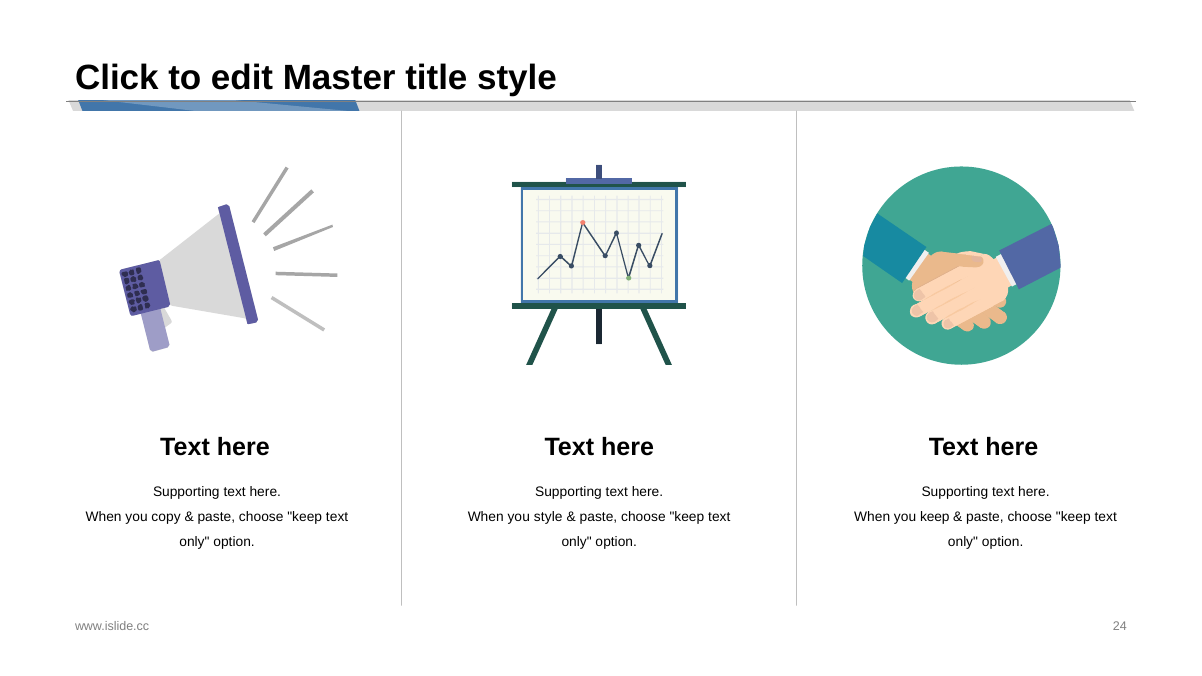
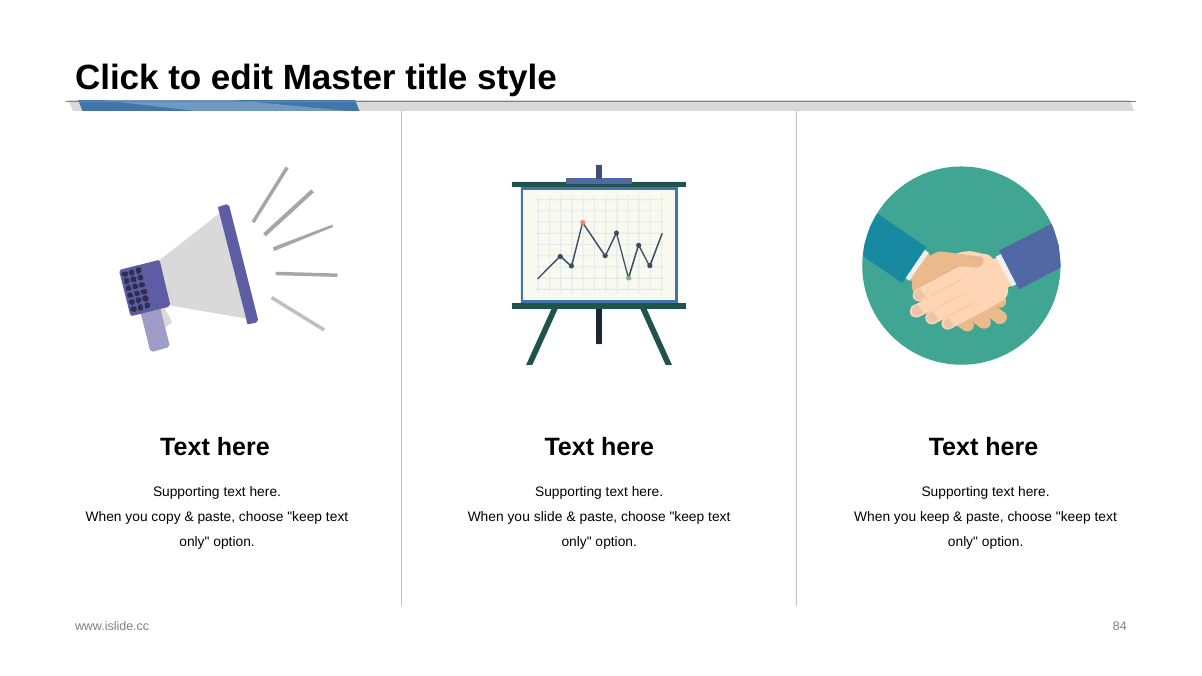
you style: style -> slide
24: 24 -> 84
